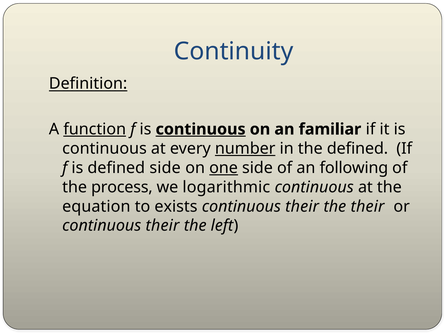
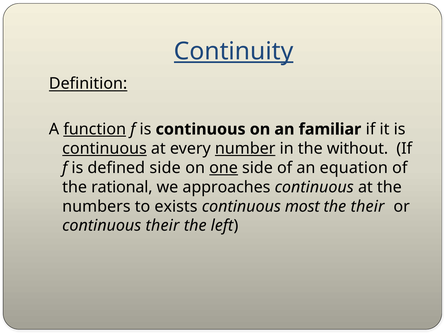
Continuity underline: none -> present
continuous at (201, 129) underline: present -> none
continuous at (105, 148) underline: none -> present
the defined: defined -> without
following: following -> equation
process: process -> rational
logarithmic: logarithmic -> approaches
equation: equation -> numbers
their at (302, 206): their -> most
